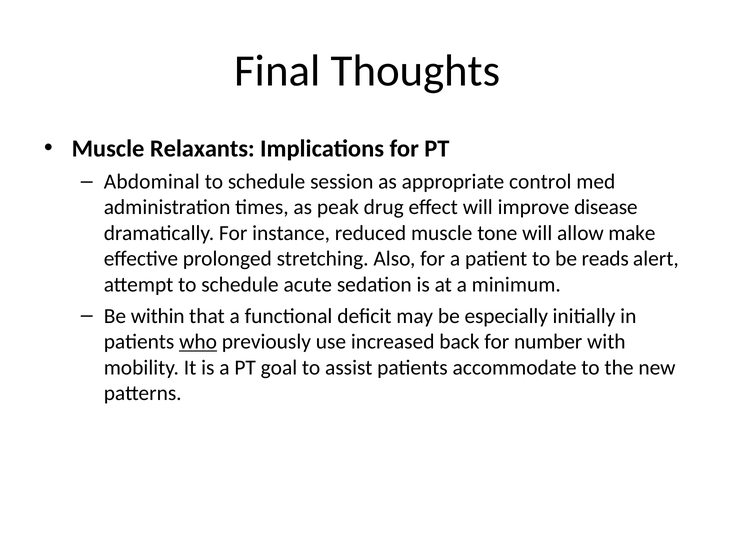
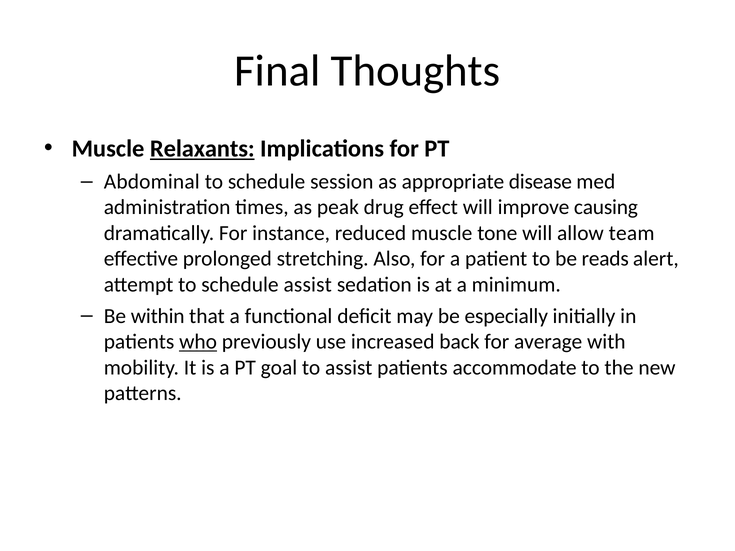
Relaxants underline: none -> present
control: control -> disease
disease: disease -> causing
make: make -> team
schedule acute: acute -> assist
number: number -> average
